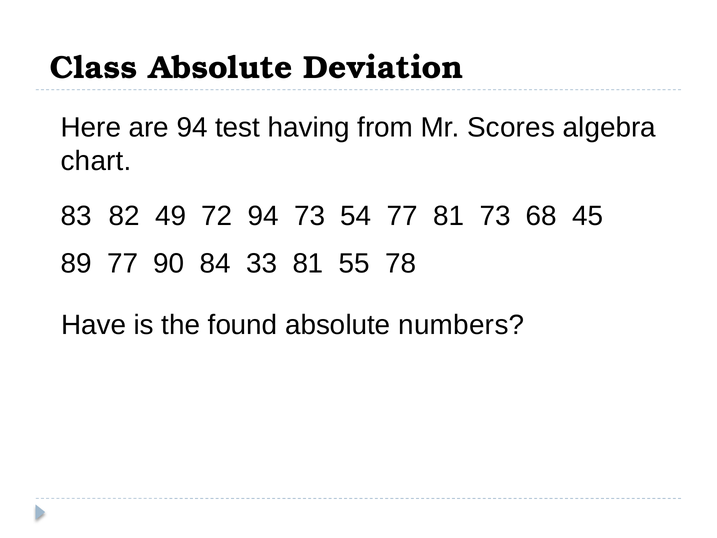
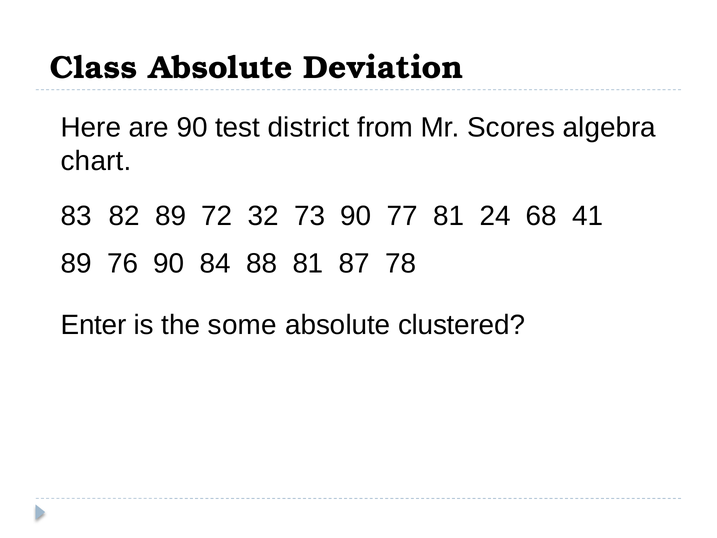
are 94: 94 -> 90
having: having -> district
82 49: 49 -> 89
72 94: 94 -> 32
73 54: 54 -> 90
81 73: 73 -> 24
45: 45 -> 41
89 77: 77 -> 76
33: 33 -> 88
55: 55 -> 87
Have: Have -> Enter
found: found -> some
numbers: numbers -> clustered
